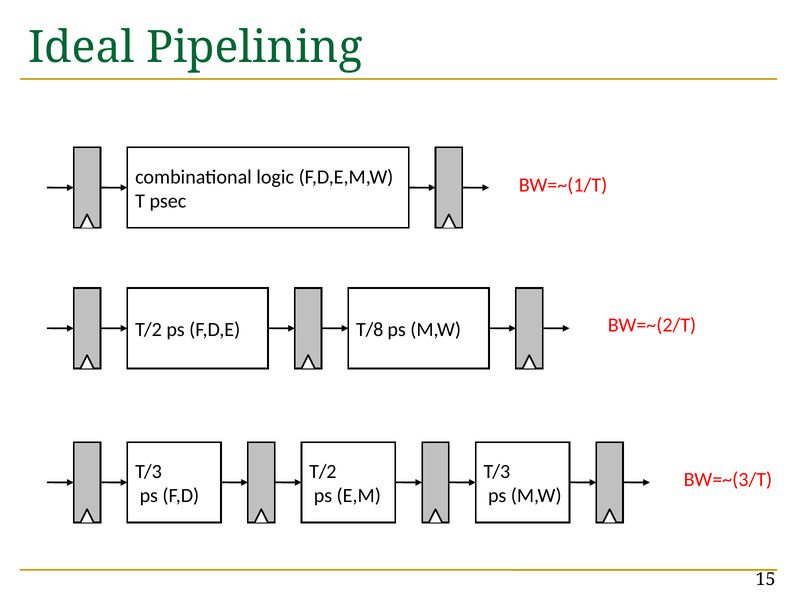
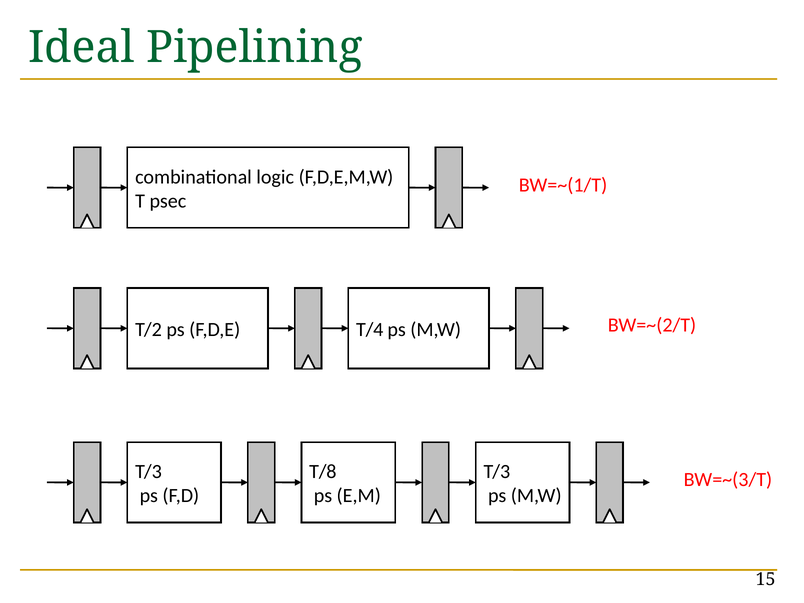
T/8: T/8 -> T/4
T/2 at (323, 472): T/2 -> T/8
